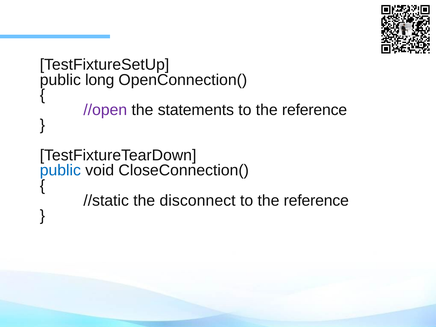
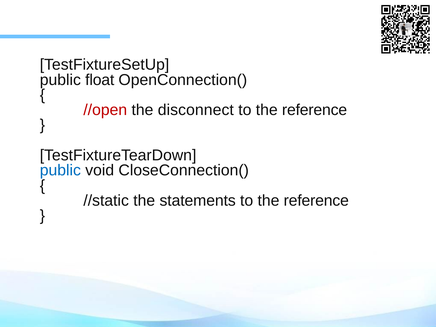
long: long -> float
//open colour: purple -> red
statements: statements -> disconnect
disconnect: disconnect -> statements
